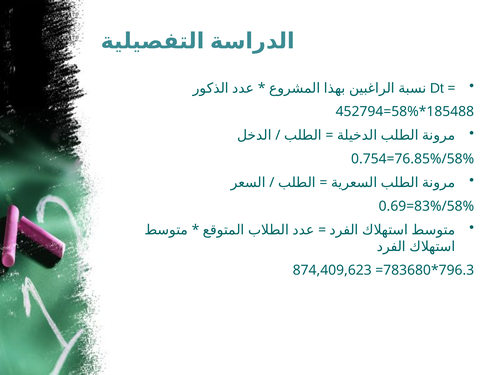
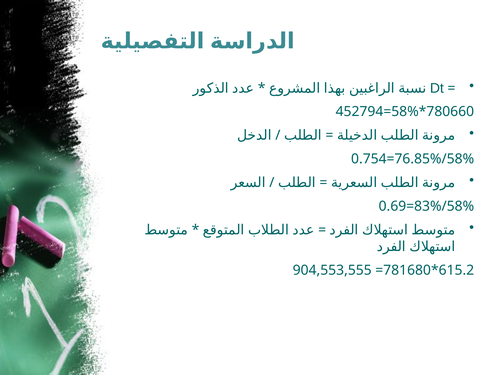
185488: 185488 -> 780660
874,409,623: 874,409,623 -> 904,553,555
783680: 783680 -> 781680
796.3: 796.3 -> 615.2
